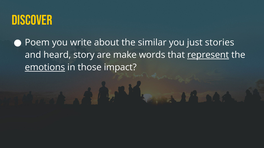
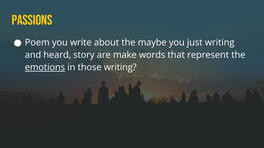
Discover: Discover -> Passions
similar: similar -> maybe
just stories: stories -> writing
represent underline: present -> none
those impact: impact -> writing
